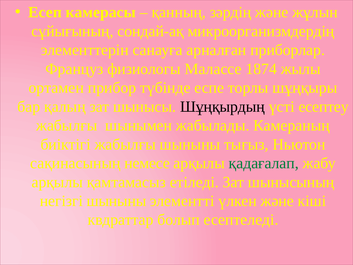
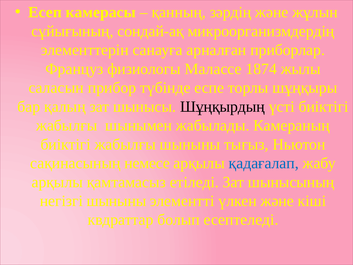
ортамен: ортамен -> саласын
үсті есептеу: есептеу -> биіктігі
қадағалап colour: green -> blue
